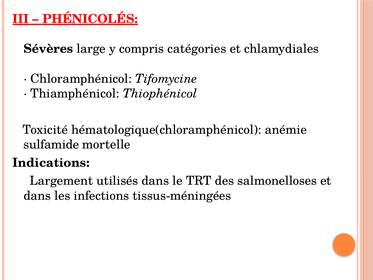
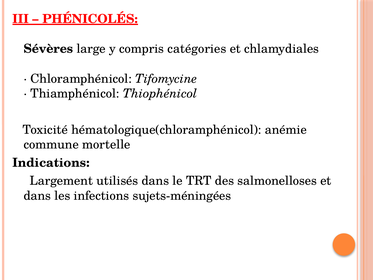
sulfamide: sulfamide -> commune
tissus-méningées: tissus-méningées -> sujets-méningées
